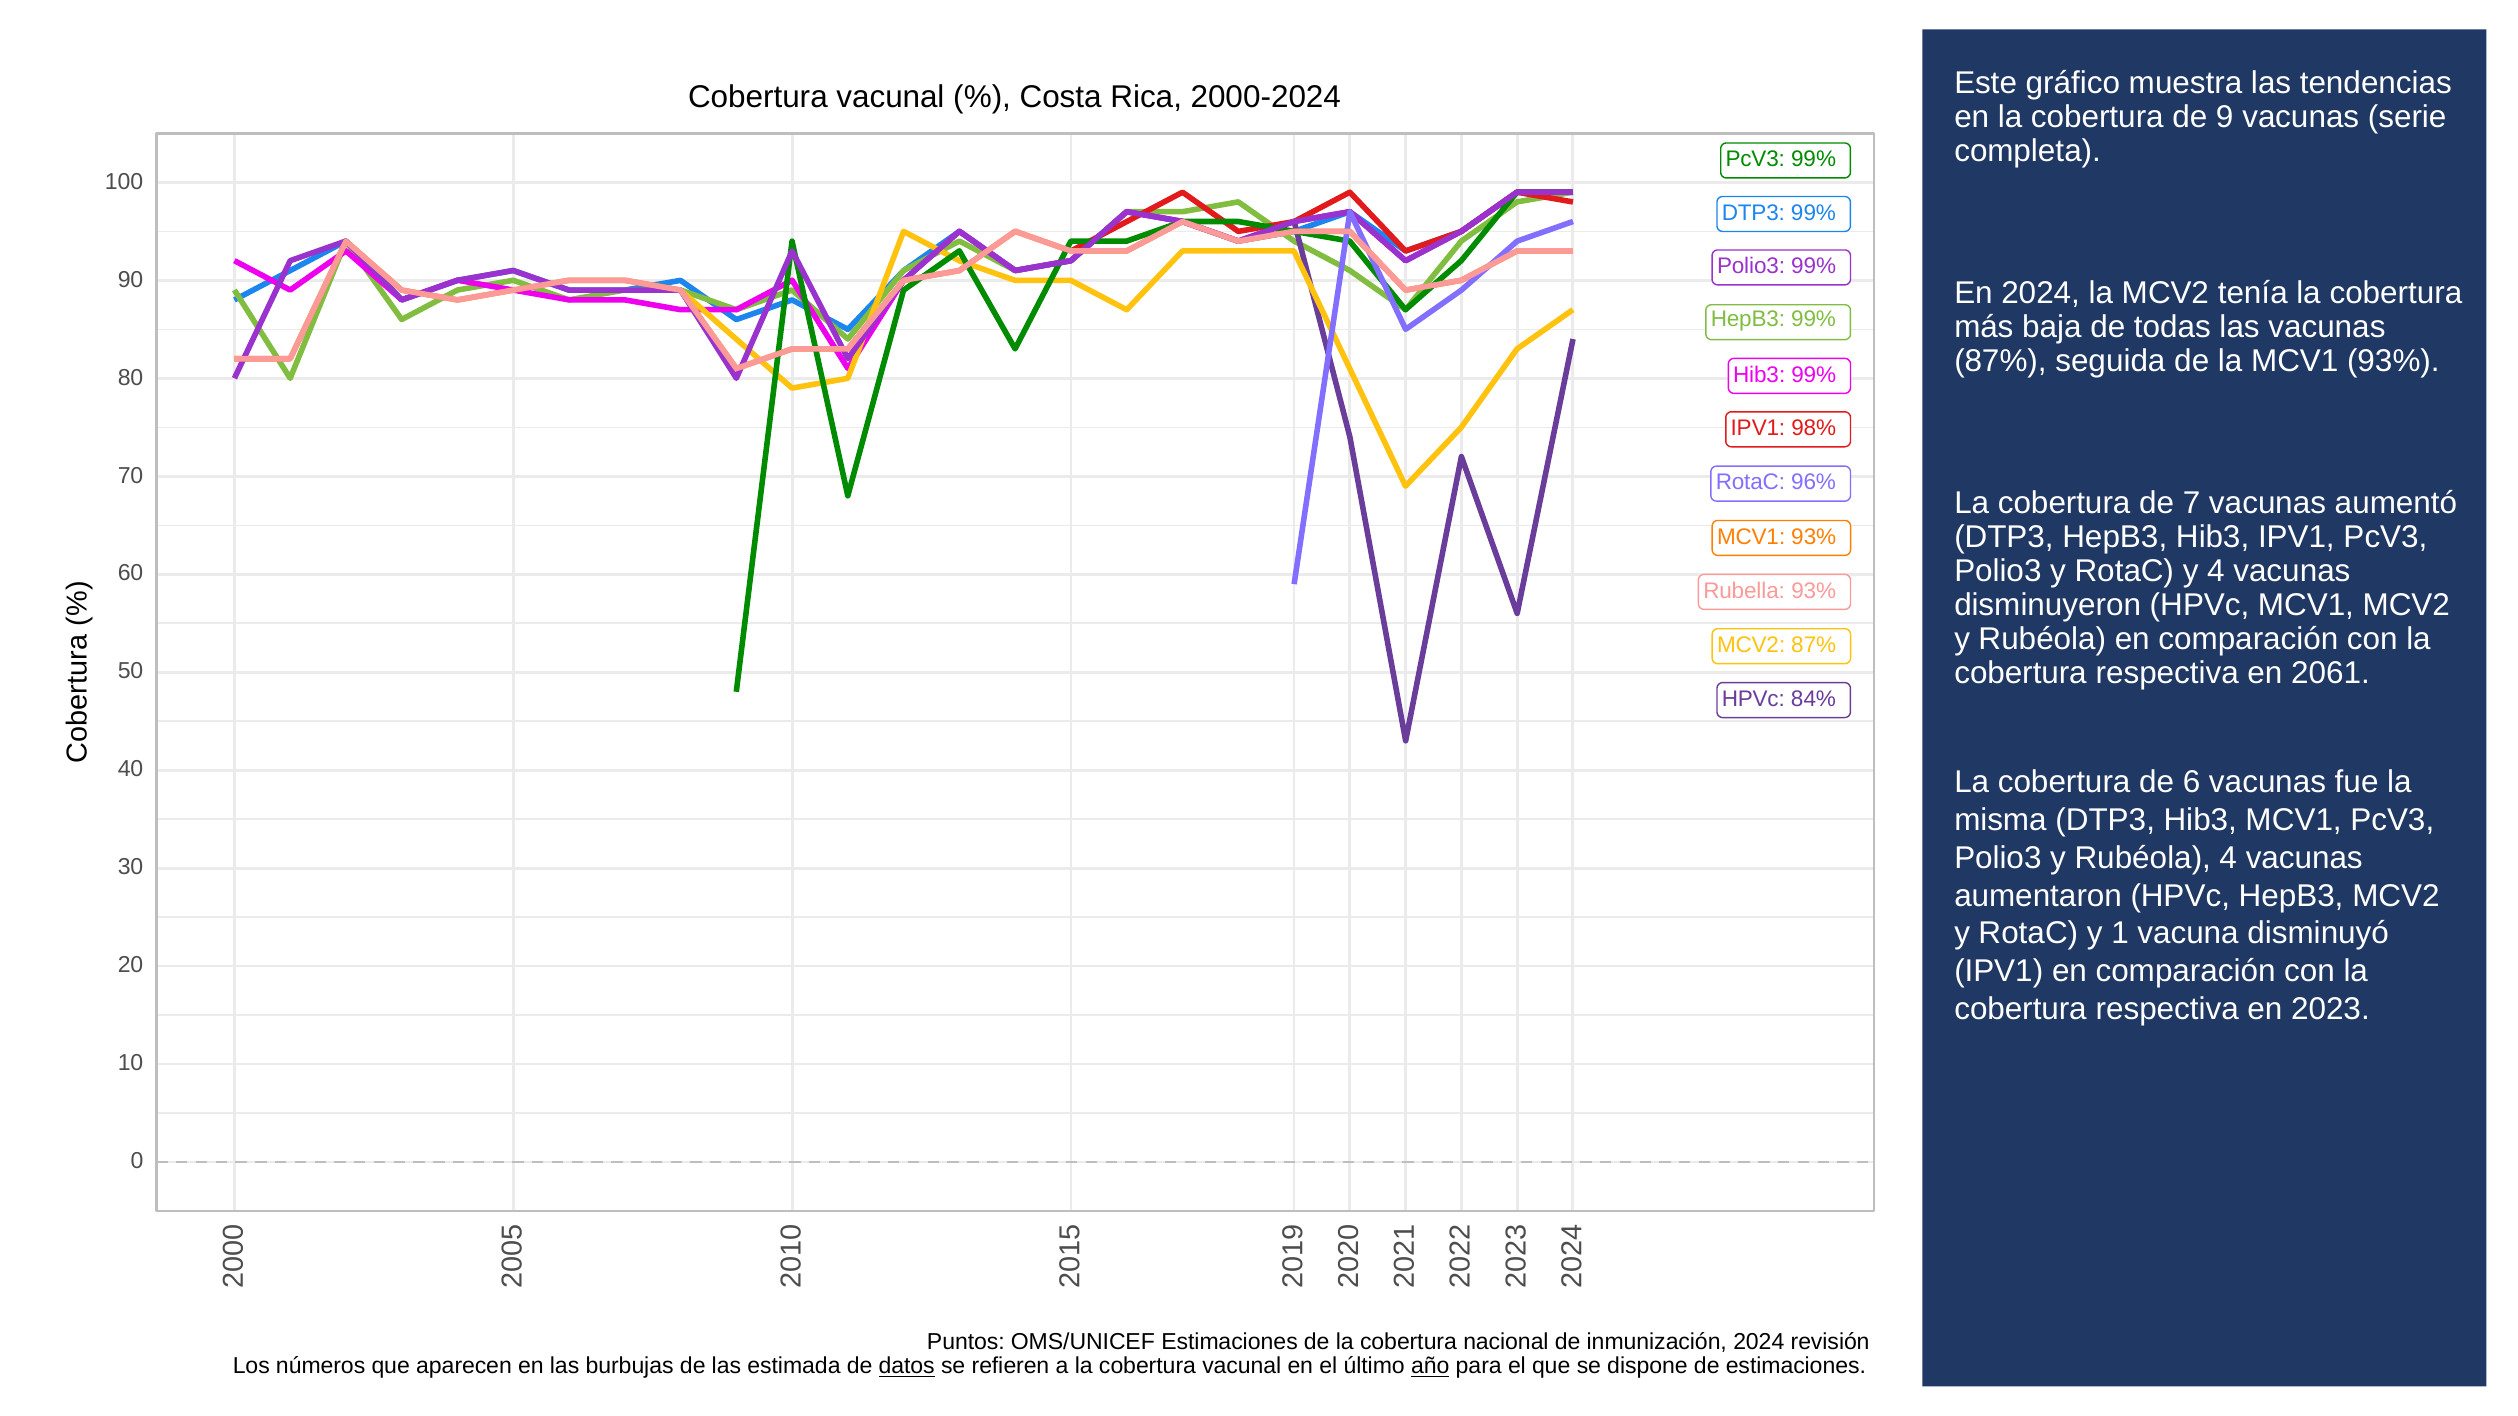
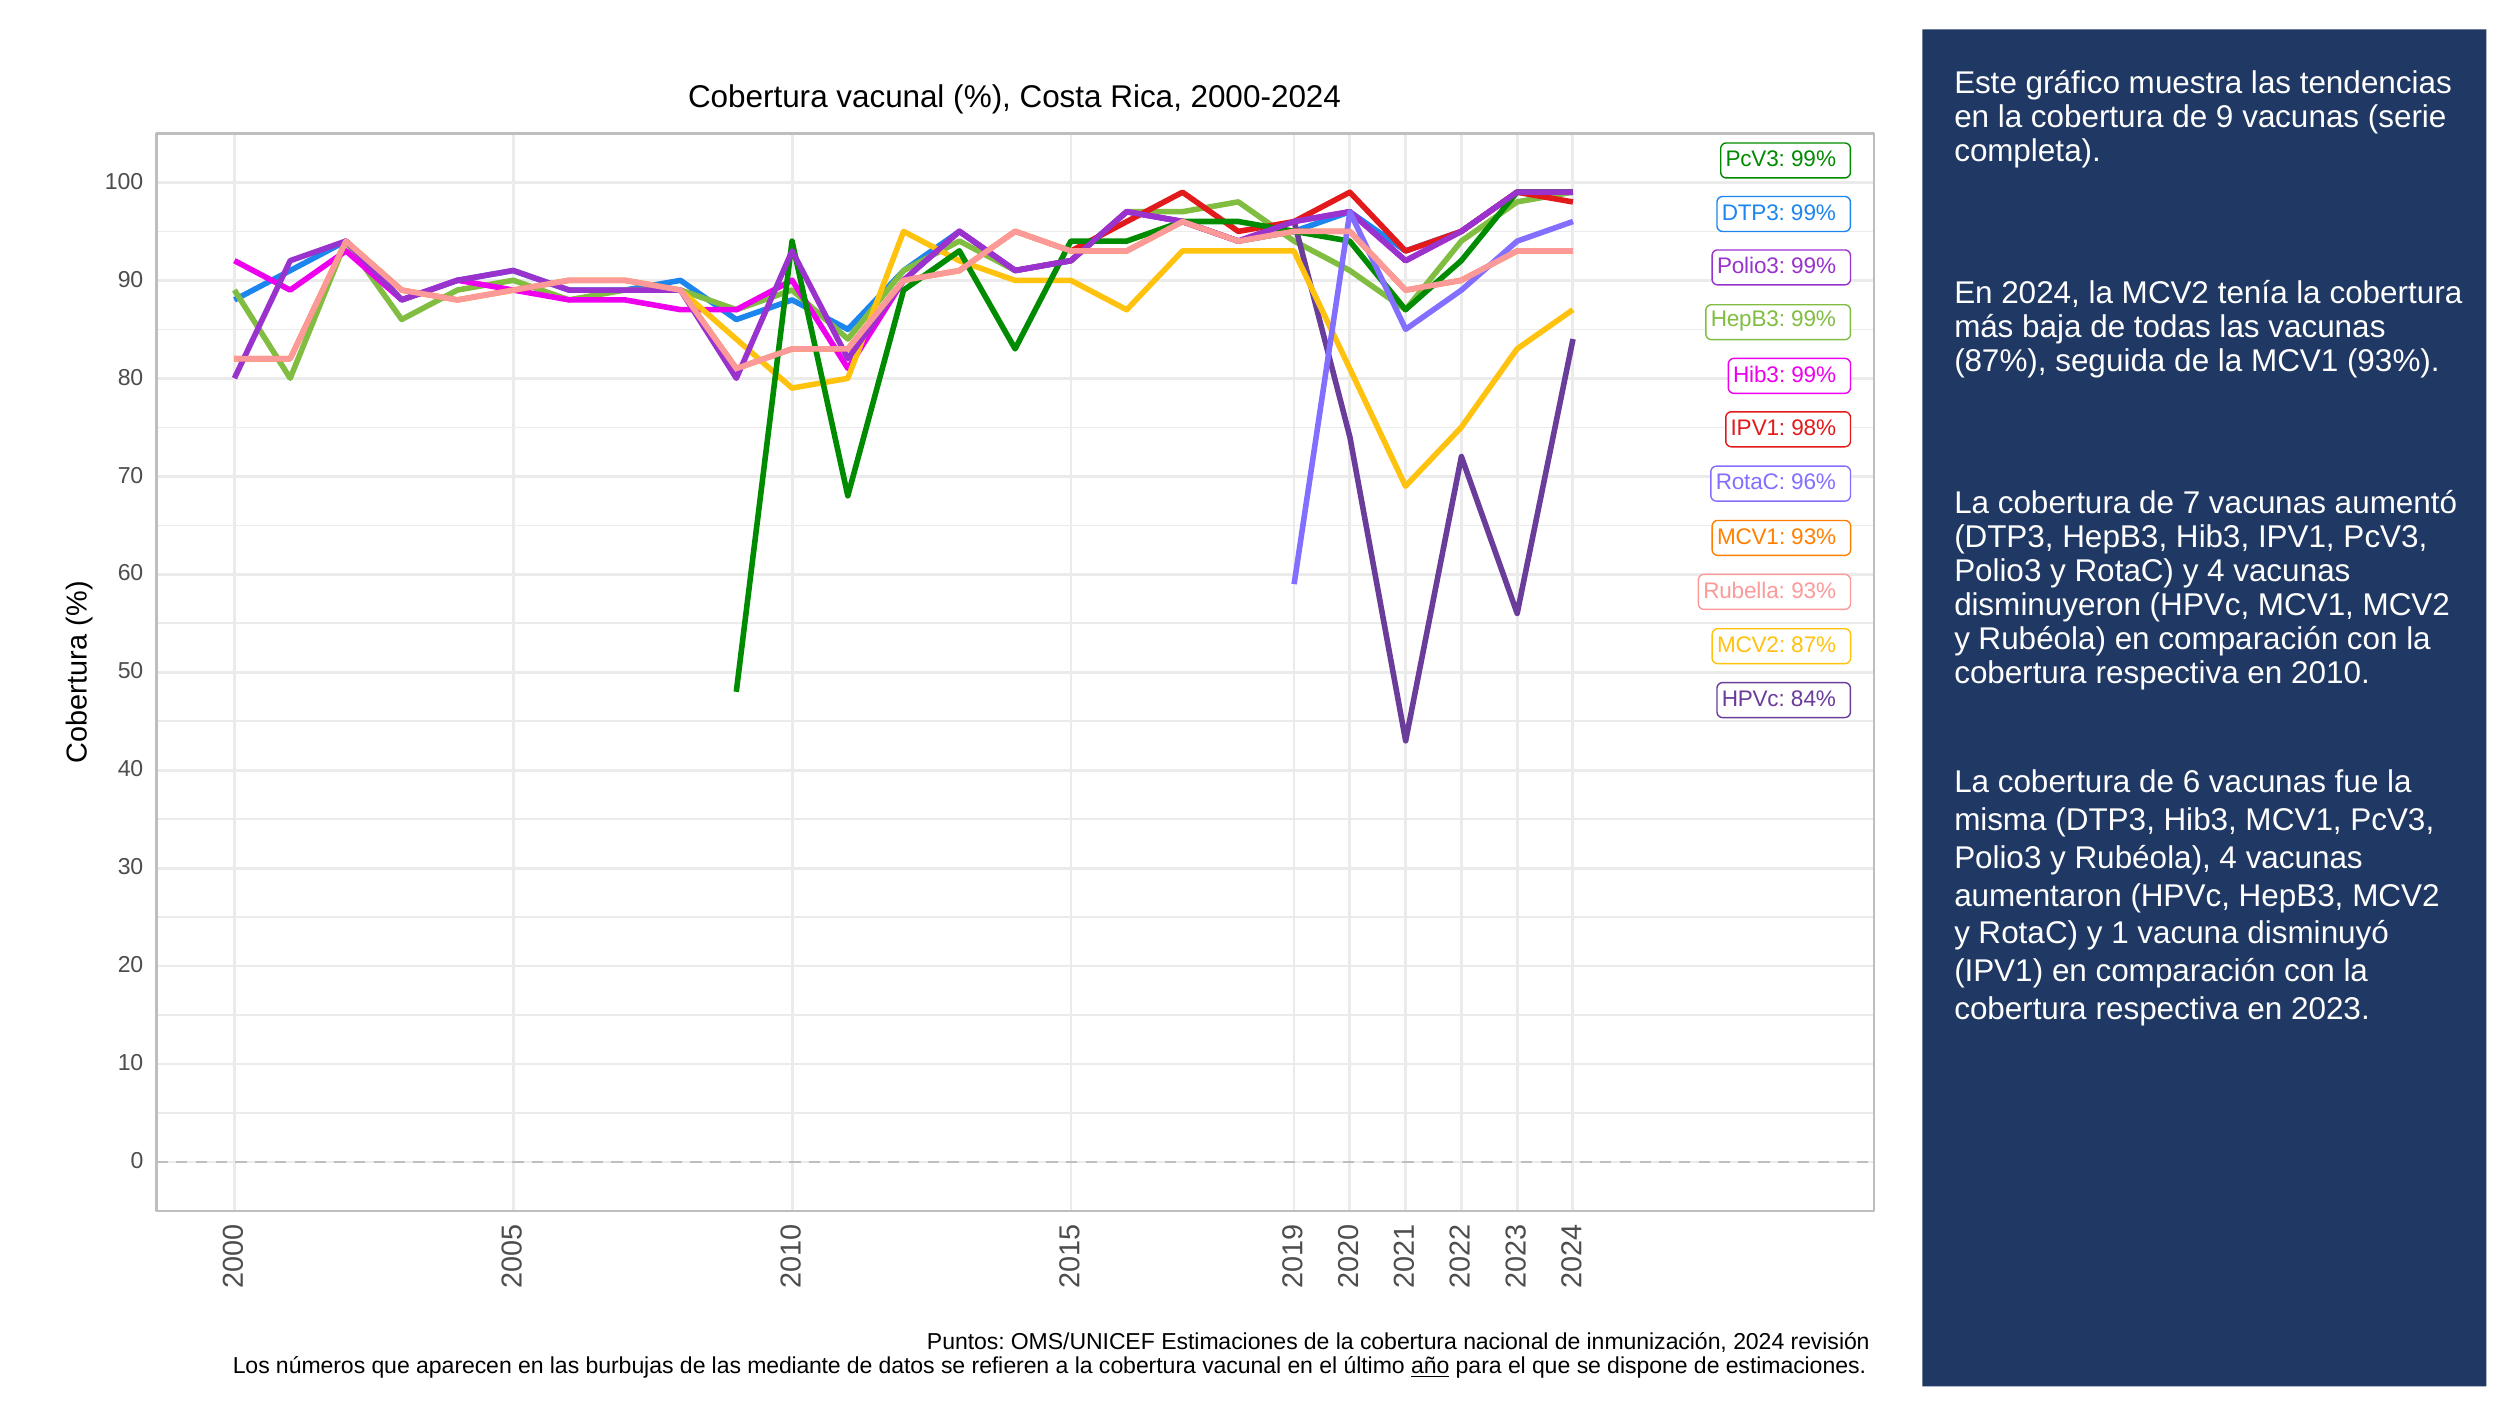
2061: 2061 -> 2010
estimada: estimada -> mediante
datos underline: present -> none
